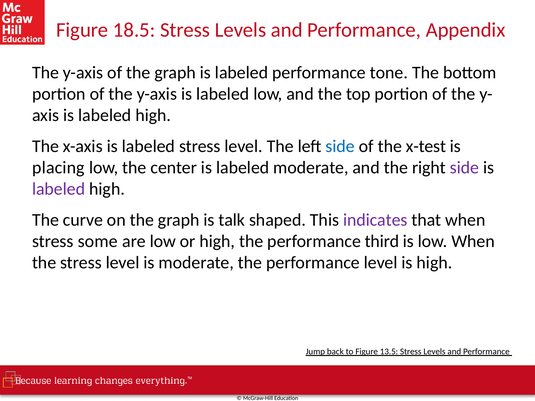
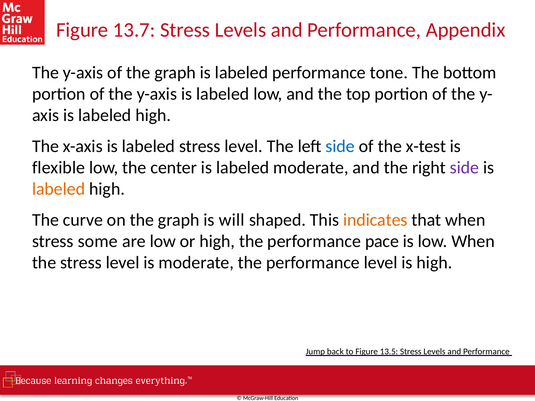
18.5: 18.5 -> 13.7
placing: placing -> flexible
labeled at (59, 189) colour: purple -> orange
talk: talk -> will
indicates colour: purple -> orange
third: third -> pace
